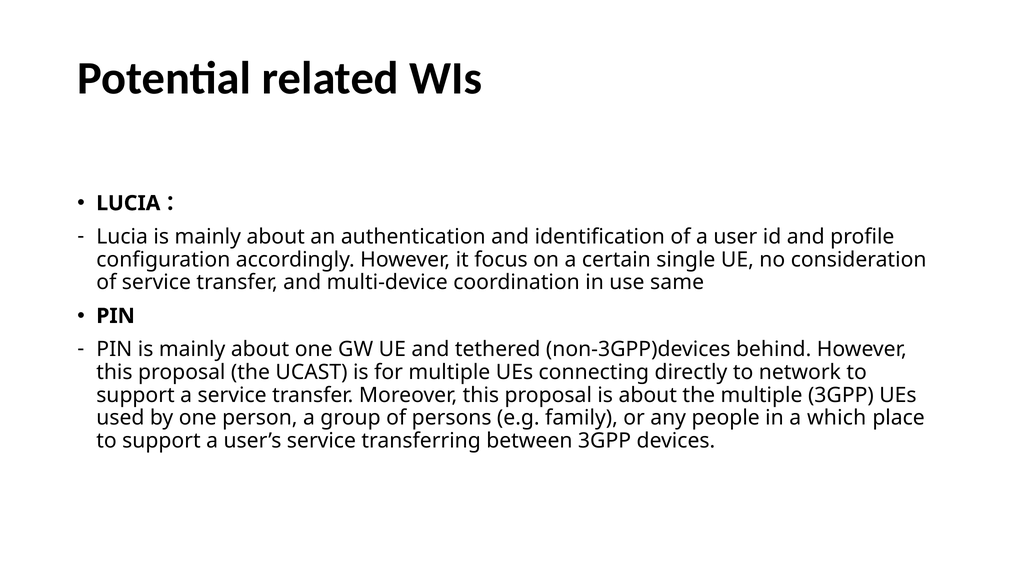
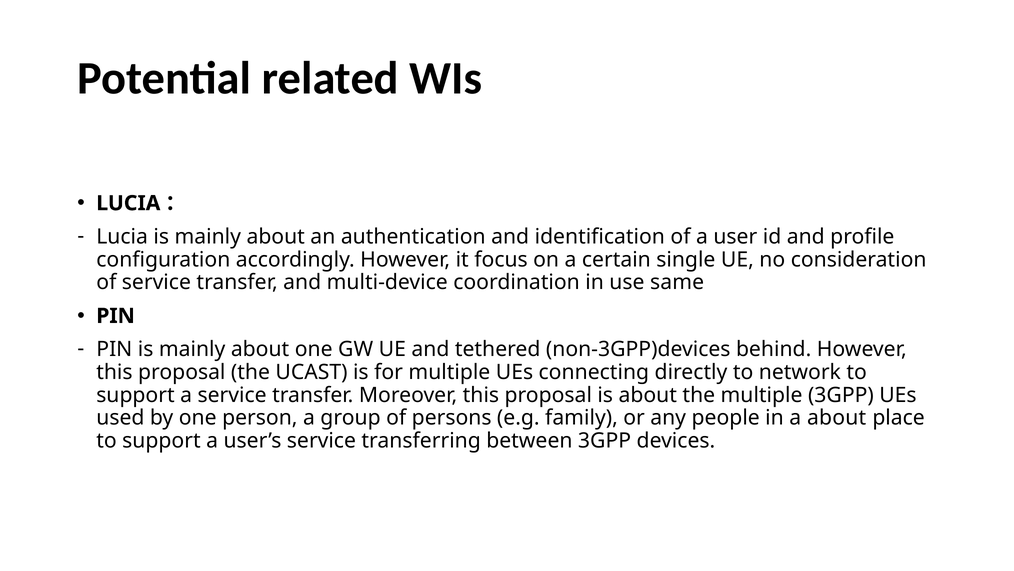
a which: which -> about
